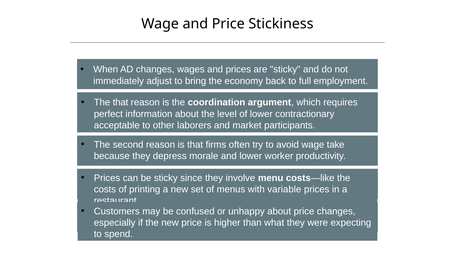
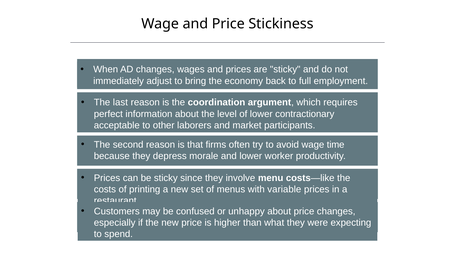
The that: that -> last
take: take -> time
